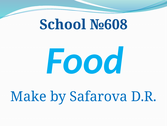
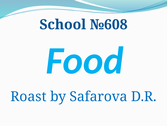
Make: Make -> Roast
